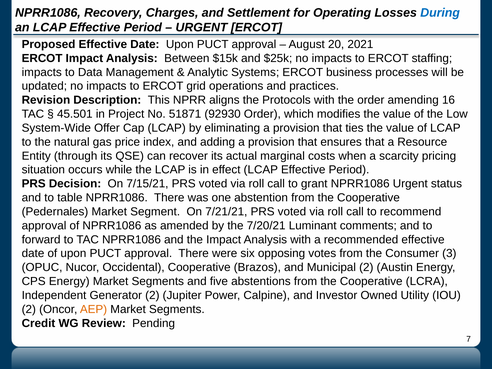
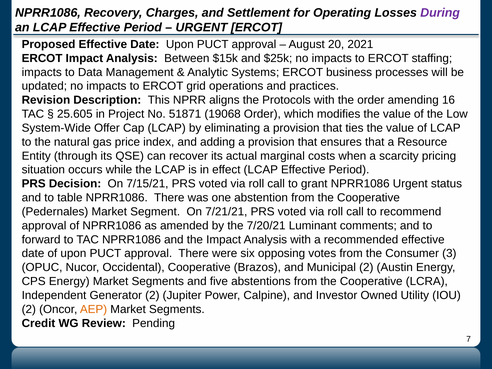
During colour: blue -> purple
45.501: 45.501 -> 25.605
92930: 92930 -> 19068
